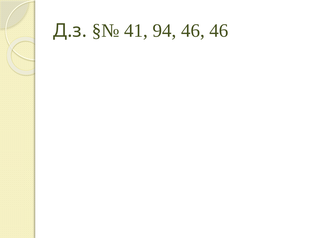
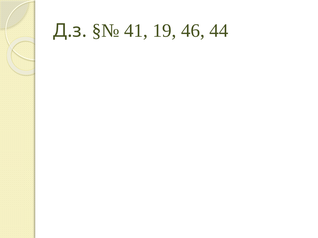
94: 94 -> 19
46 46: 46 -> 44
